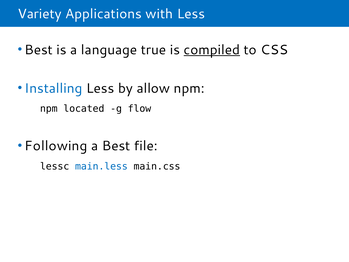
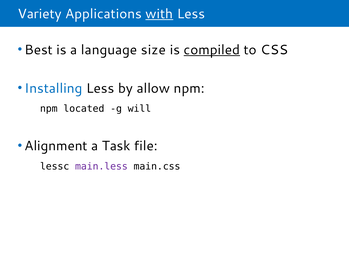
with underline: none -> present
true: true -> size
flow: flow -> will
Following: Following -> Alignment
a Best: Best -> Task
main.less colour: blue -> purple
